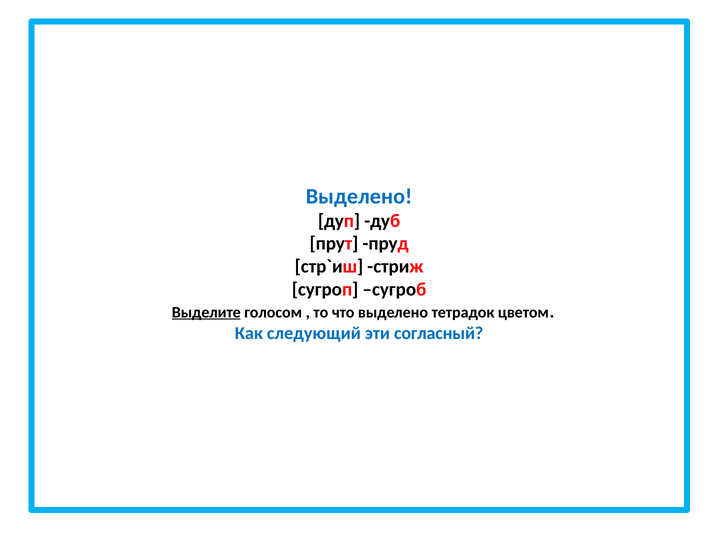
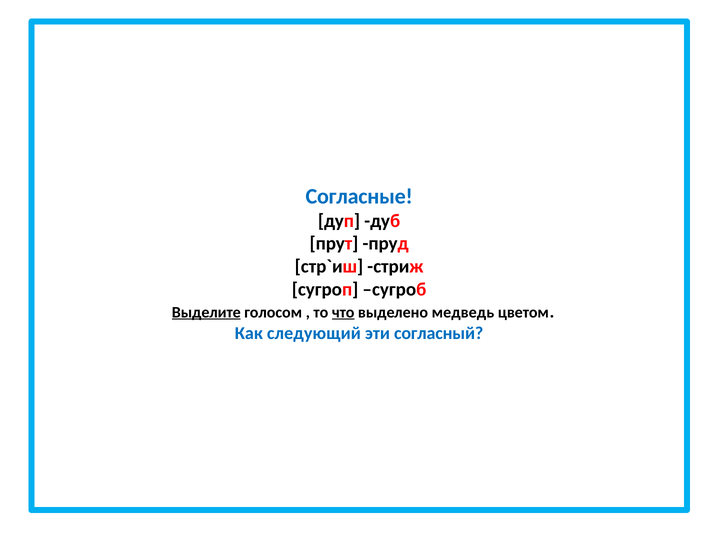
Выделено at (359, 196): Выделено -> Согласные
что underline: none -> present
тетрадок: тетрадок -> медведь
